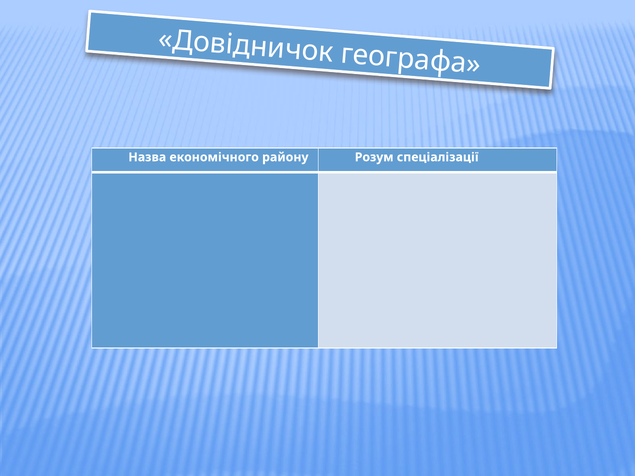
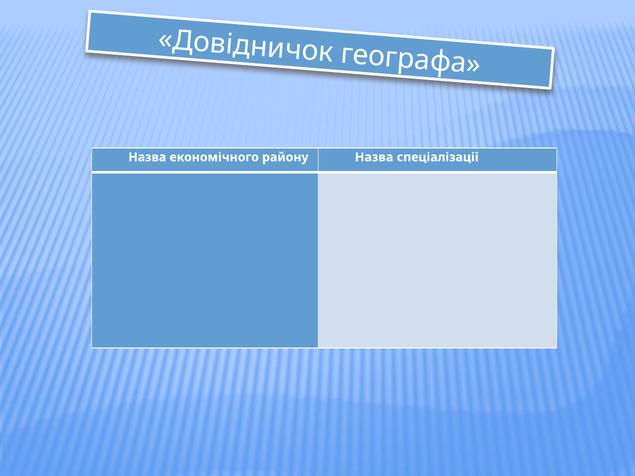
району Розум: Розум -> Назва
